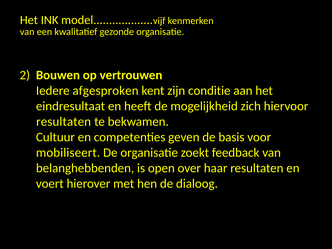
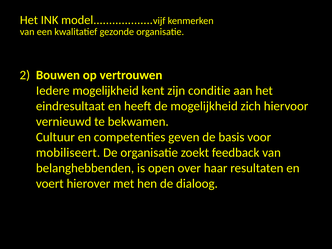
Iedere afgesproken: afgesproken -> mogelijkheid
resultaten at (64, 122): resultaten -> vernieuwd
